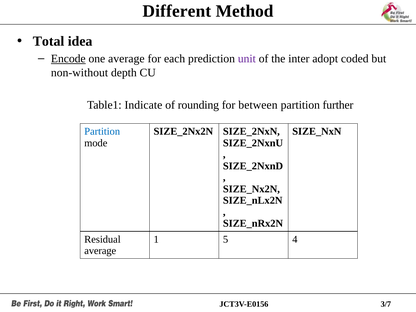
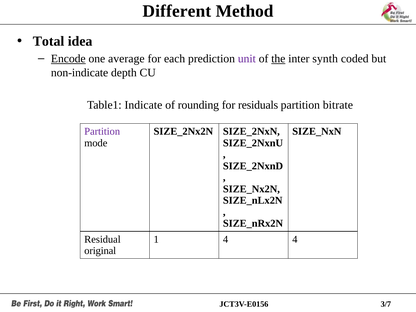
the underline: none -> present
adopt: adopt -> synth
non-without: non-without -> non-indicate
between: between -> residuals
further: further -> bitrate
Partition at (102, 131) colour: blue -> purple
1 5: 5 -> 4
average at (100, 251): average -> original
